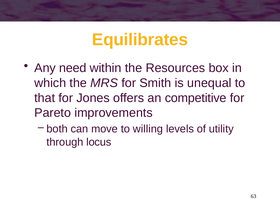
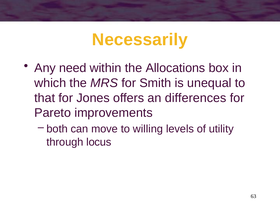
Equilibrates: Equilibrates -> Necessarily
Resources: Resources -> Allocations
competitive: competitive -> differences
